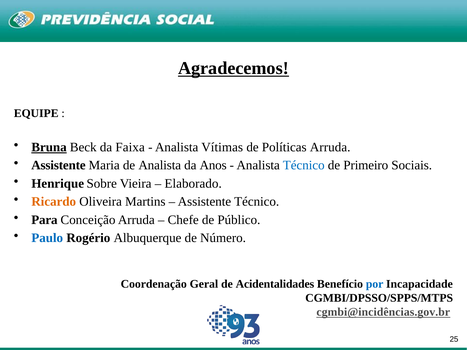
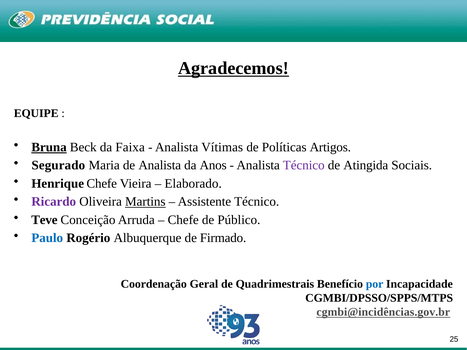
Políticas Arruda: Arruda -> Artigos
Assistente at (58, 165): Assistente -> Segurado
Técnico at (304, 165) colour: blue -> purple
Primeiro: Primeiro -> Atingida
Henrique Sobre: Sobre -> Chefe
Ricardo colour: orange -> purple
Martins underline: none -> present
Para: Para -> Teve
Número: Número -> Firmado
Acidentalidades: Acidentalidades -> Quadrimestrais
